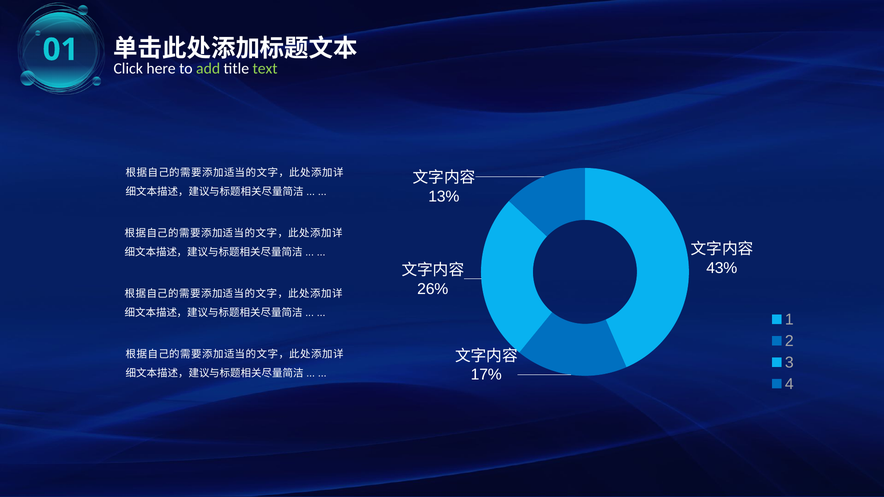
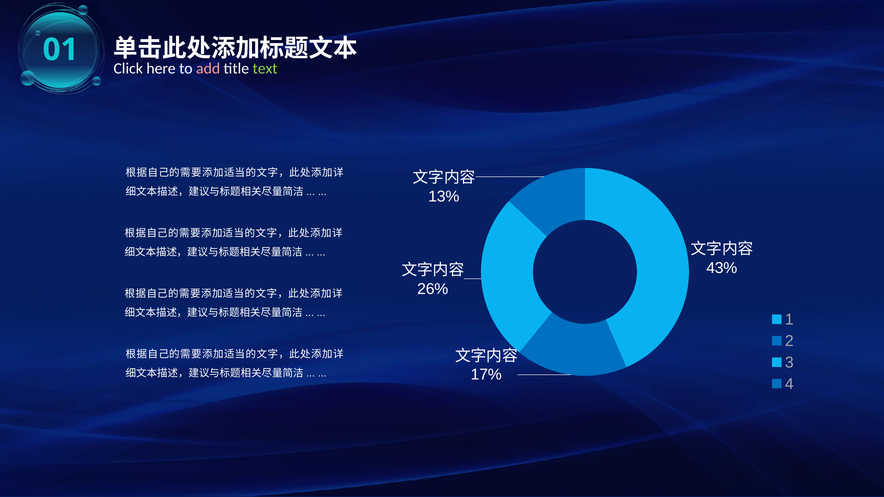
add colour: light green -> pink
